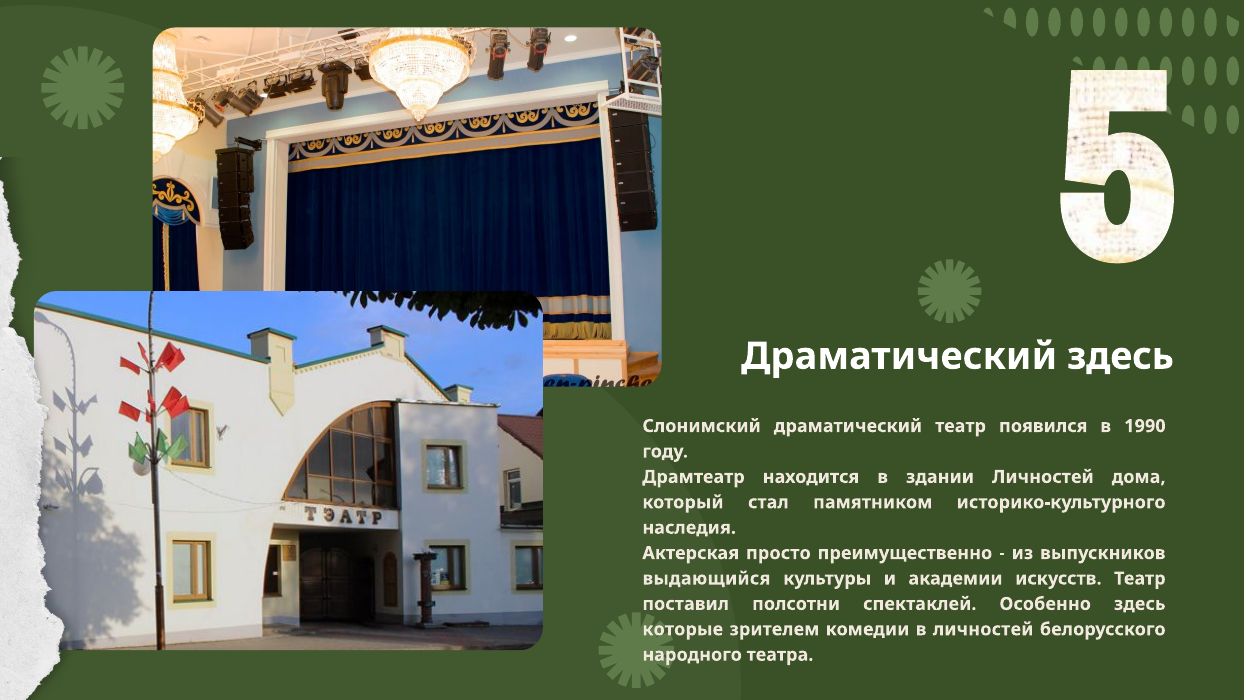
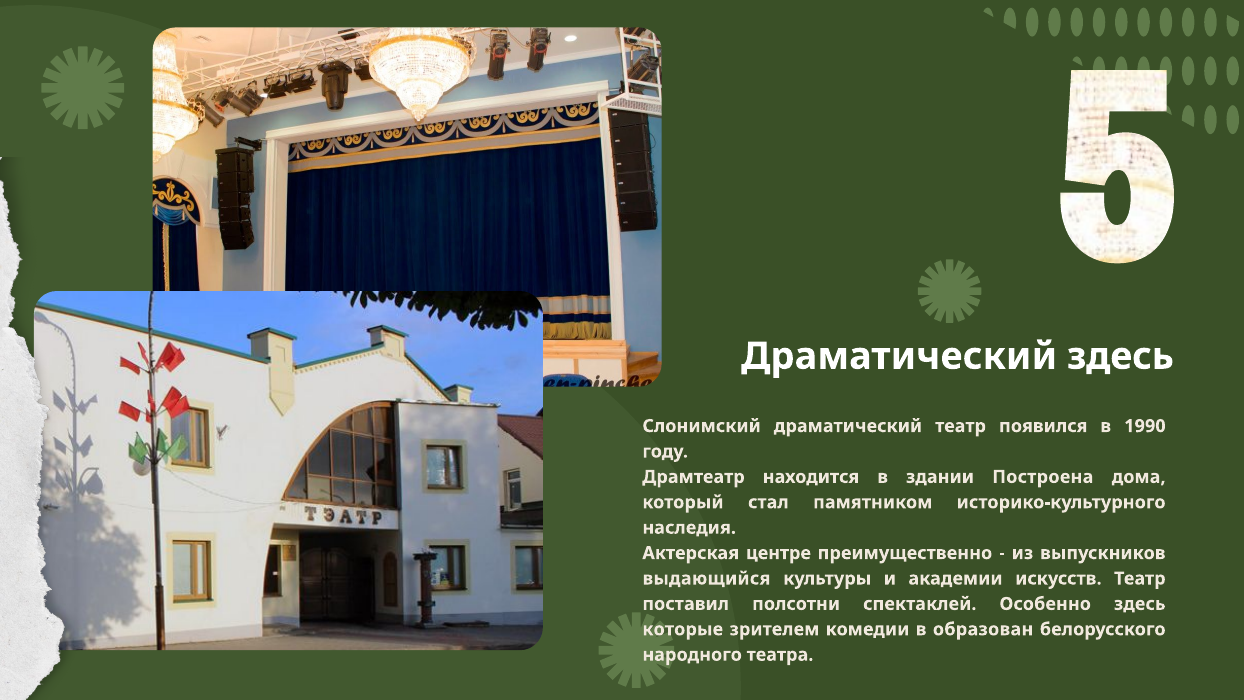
здании Личностей: Личностей -> Построена
просто: просто -> центре
в личностей: личностей -> образован
